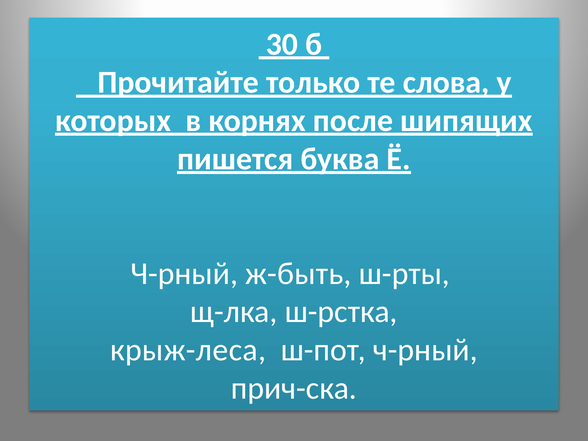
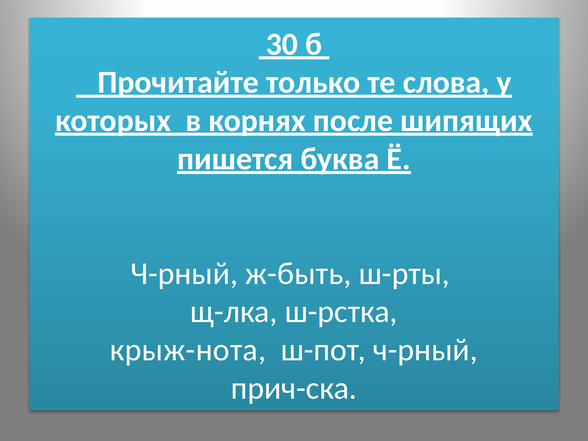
крыж-леса: крыж-леса -> крыж-нота
